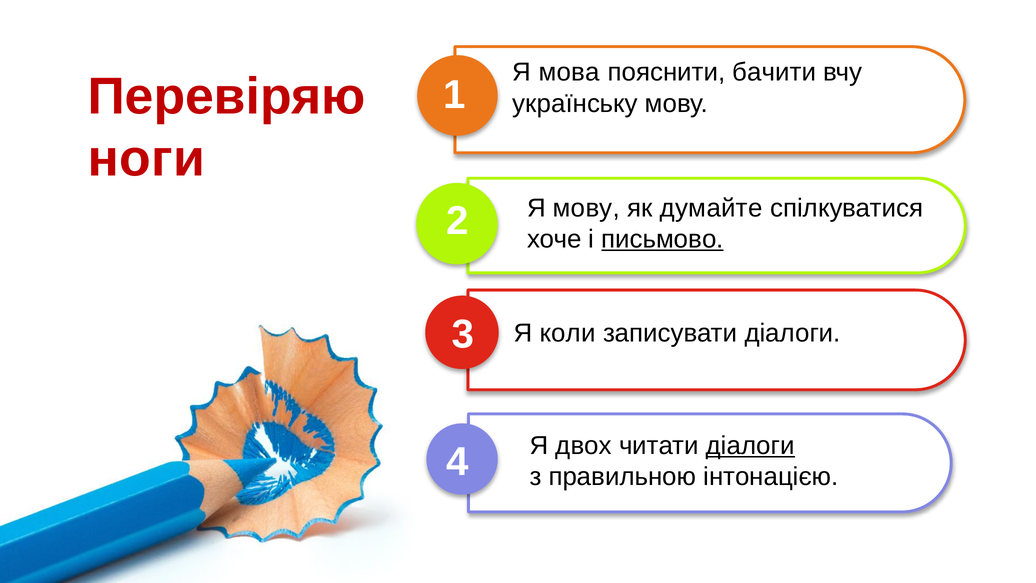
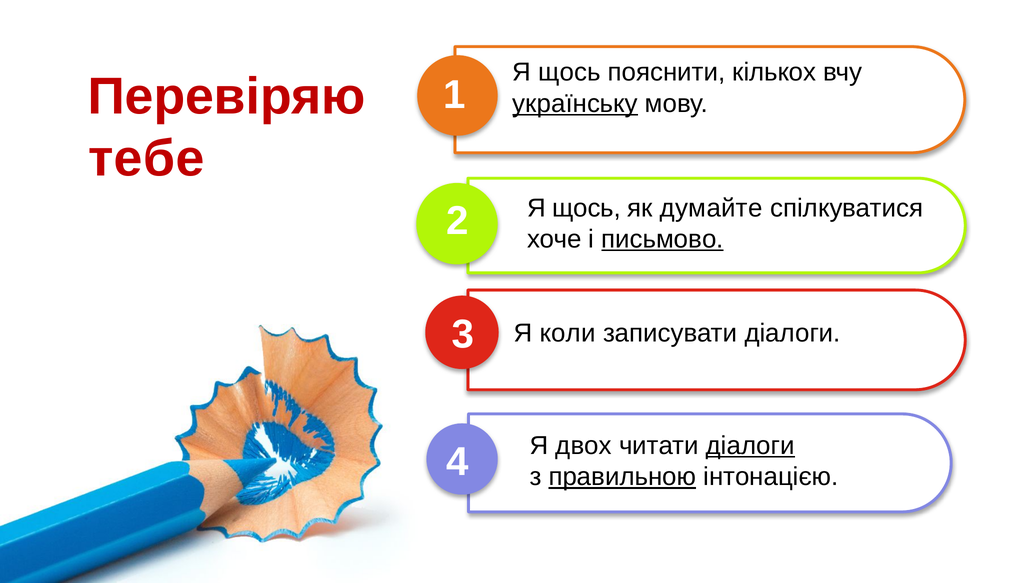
мова at (569, 72): мова -> щось
бачити: бачити -> кількох
українську underline: none -> present
ноги: ноги -> тебе
мову at (586, 208): мову -> щось
правильною underline: none -> present
